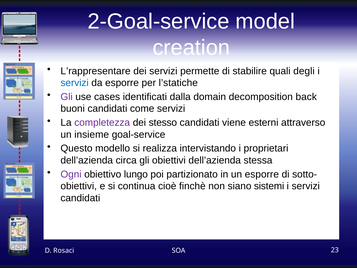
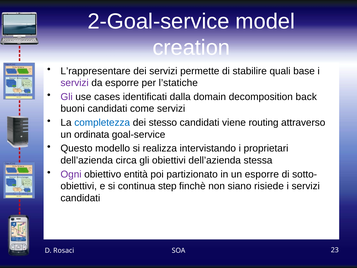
degli: degli -> base
servizi at (75, 83) colour: blue -> purple
completezza colour: purple -> blue
esterni: esterni -> routing
insieme: insieme -> ordinata
lungo: lungo -> entità
cioè: cioè -> step
sistemi: sistemi -> risiede
